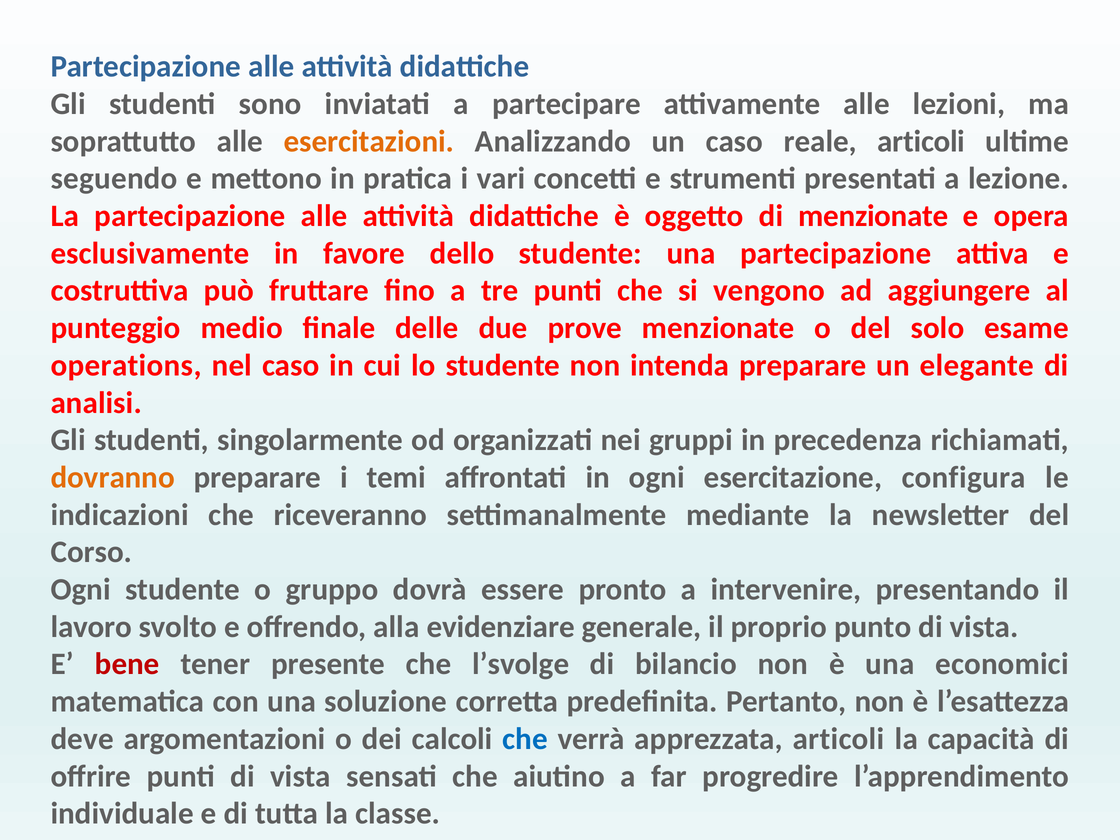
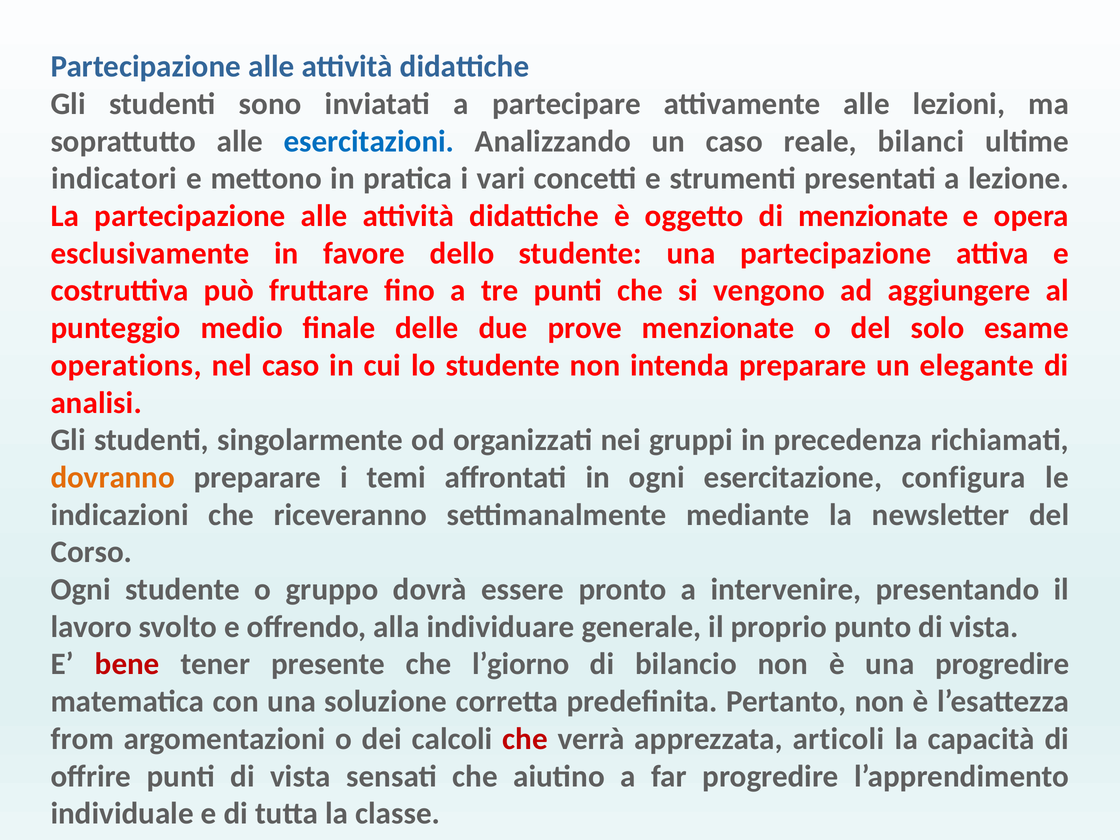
esercitazioni colour: orange -> blue
reale articoli: articoli -> bilanci
seguendo: seguendo -> indicatori
evidenziare: evidenziare -> individuare
l’svolge: l’svolge -> l’giorno
una economici: economici -> progredire
deve: deve -> from
che at (525, 739) colour: blue -> red
